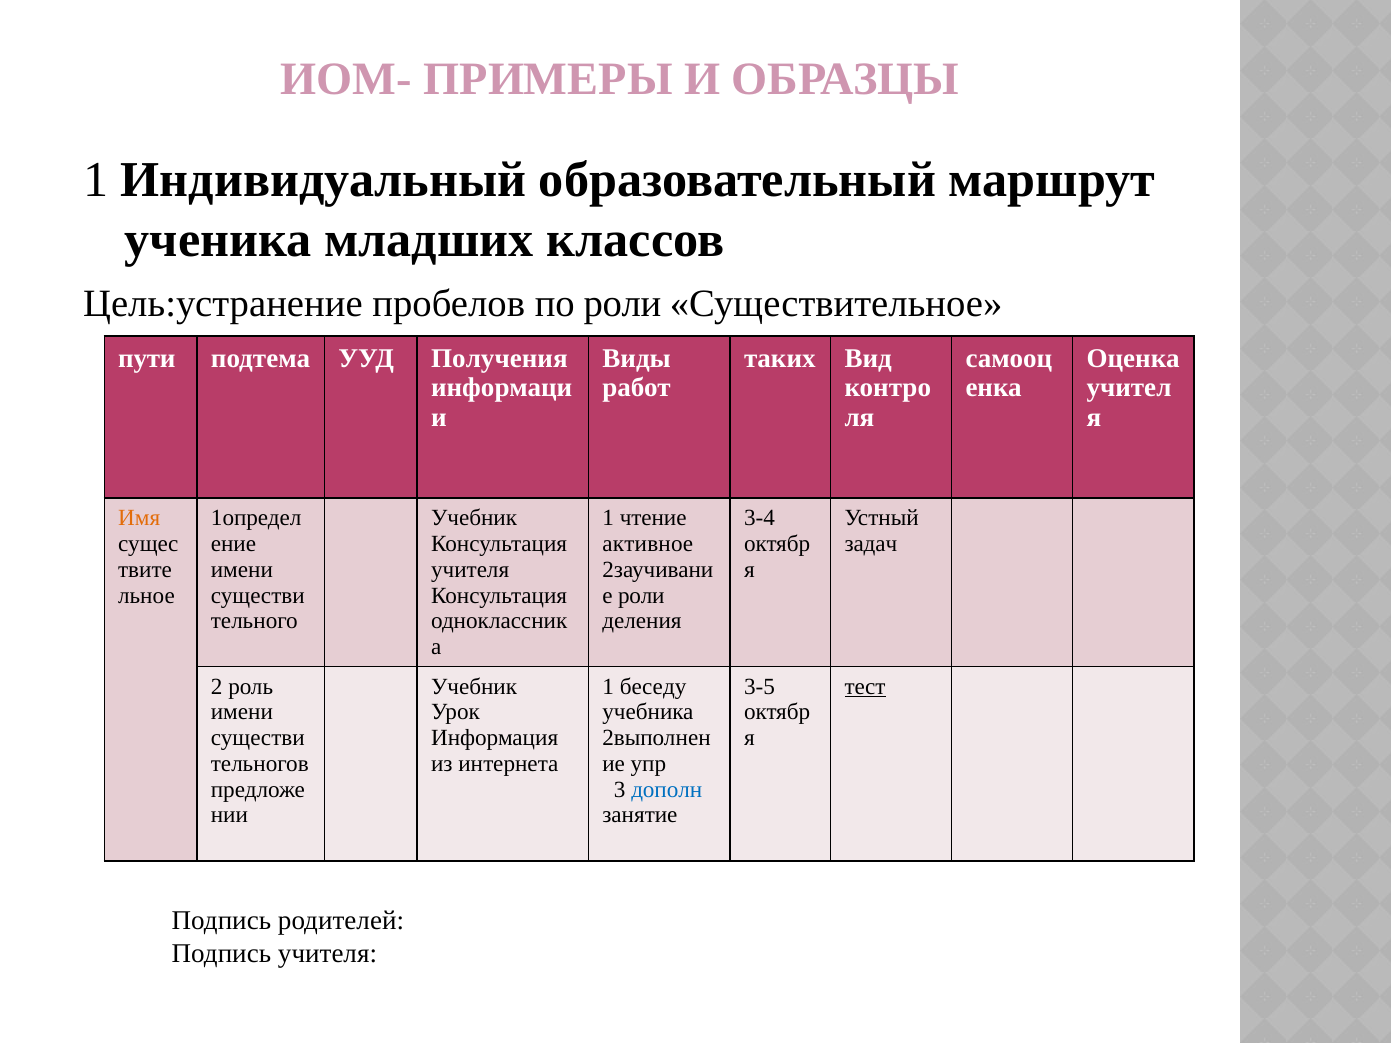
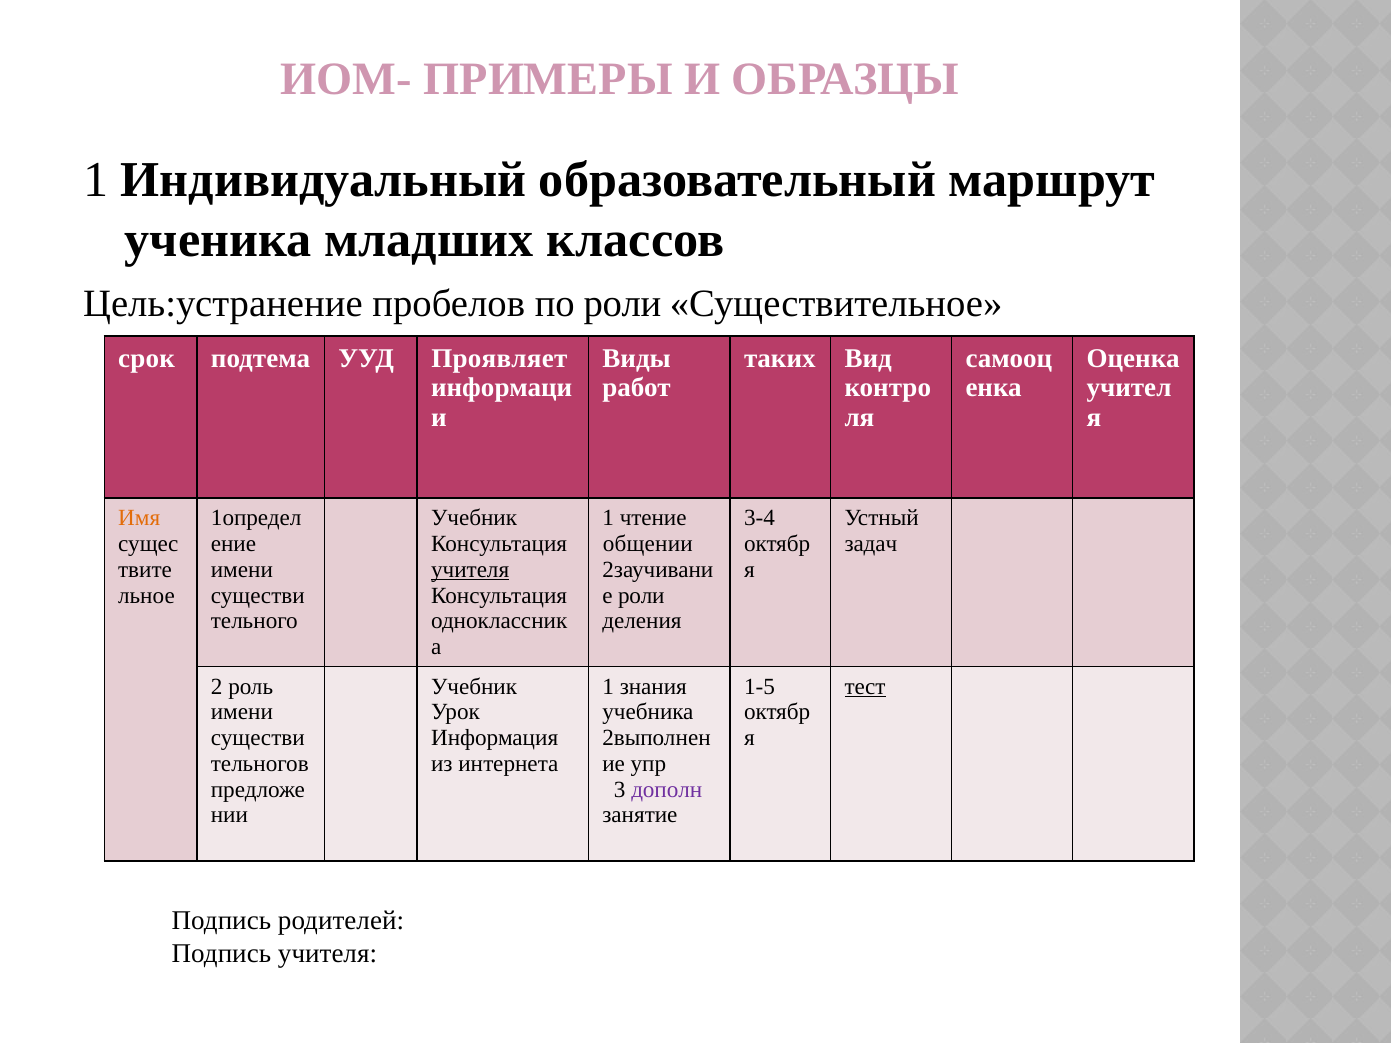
пути: пути -> срок
Получения: Получения -> Проявляет
активное: активное -> общении
учителя at (470, 570) underline: none -> present
беседу: беседу -> знания
3-5: 3-5 -> 1-5
дополн colour: blue -> purple
